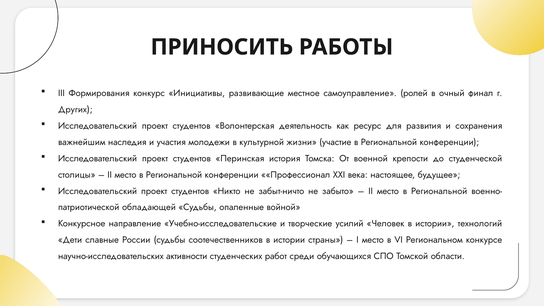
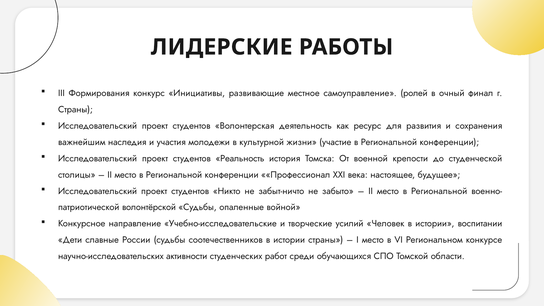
ПРИНОСИТЬ: ПРИНОСИТЬ -> ЛИДЕРСКИЕ
Других at (75, 109): Других -> Страны
Перинская: Перинская -> Реальность
обладающей: обладающей -> волонтёрской
технологий: технологий -> воспитании
